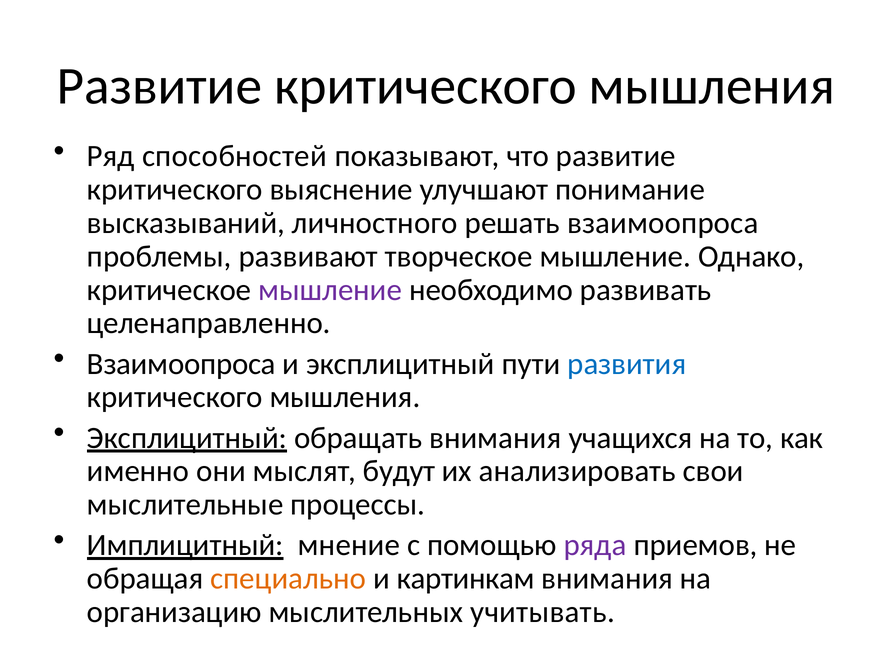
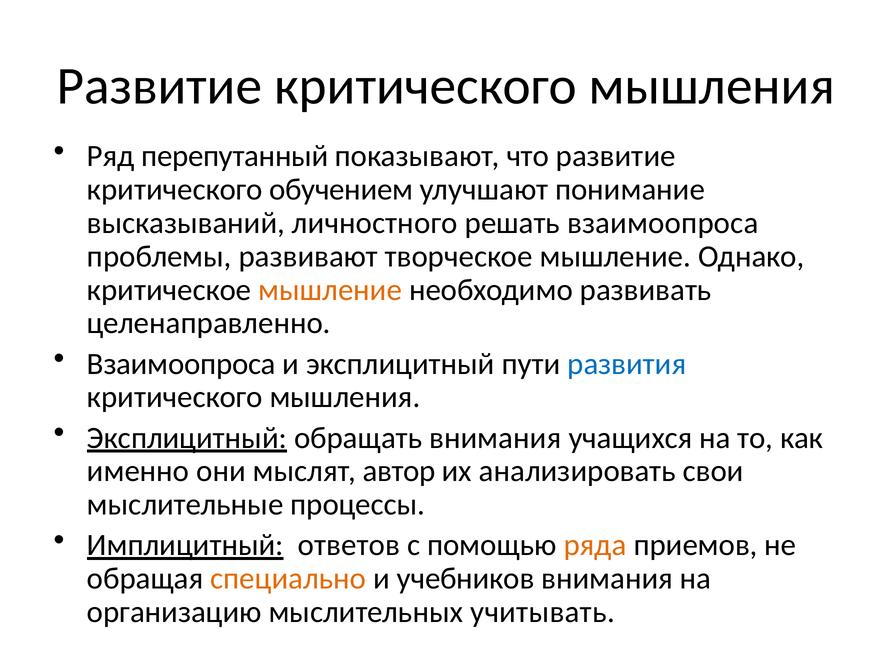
способностей: способностей -> перепутанный
выяснение: выяснение -> обучением
мышление at (330, 290) colour: purple -> orange
будут: будут -> автор
мнение: мнение -> ответов
ряда colour: purple -> orange
картинкам: картинкам -> учебников
